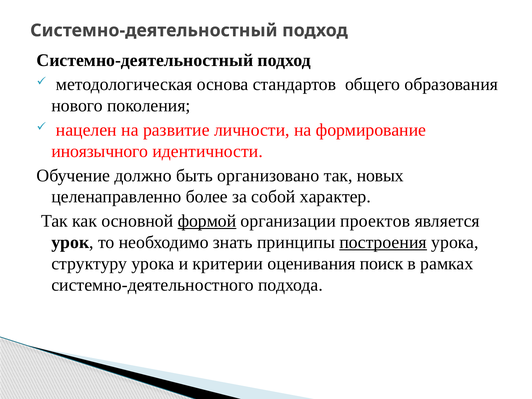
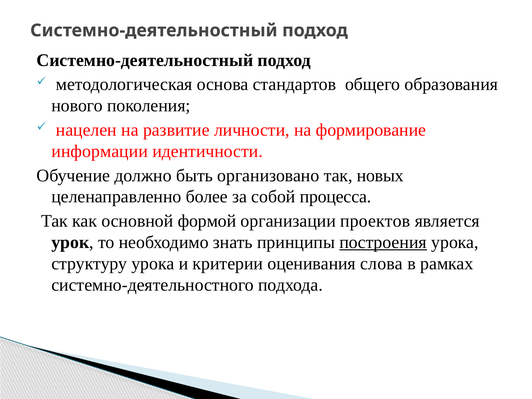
иноязычного: иноязычного -> информации
характер: характер -> процесса
формой underline: present -> none
поиск: поиск -> слова
